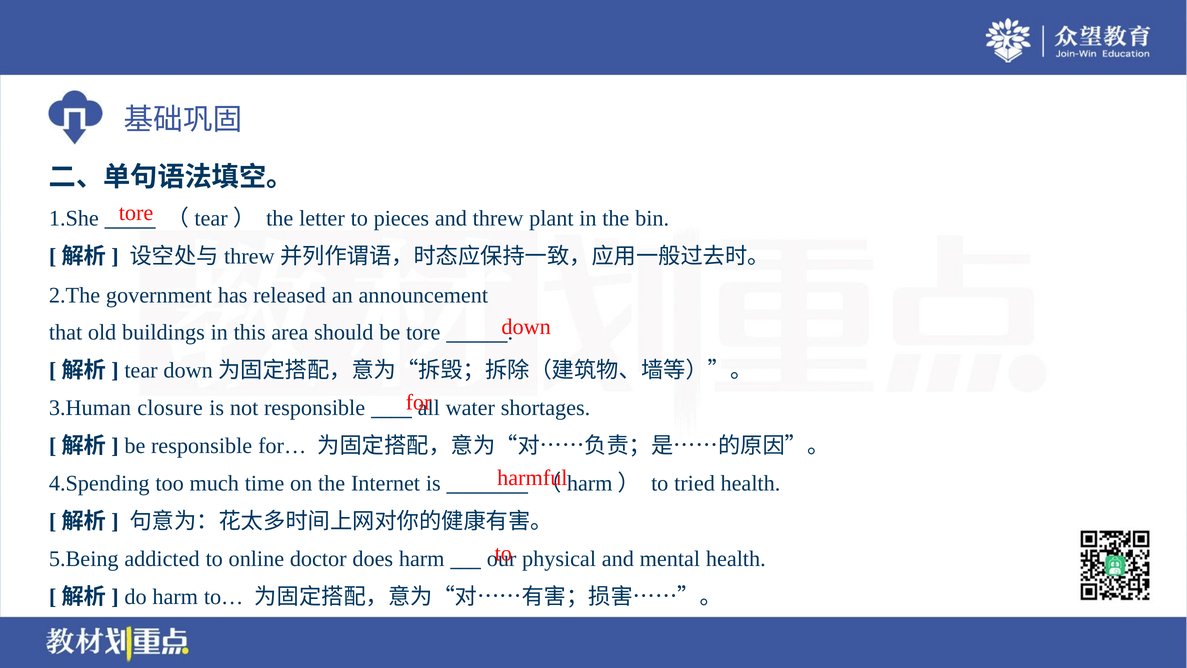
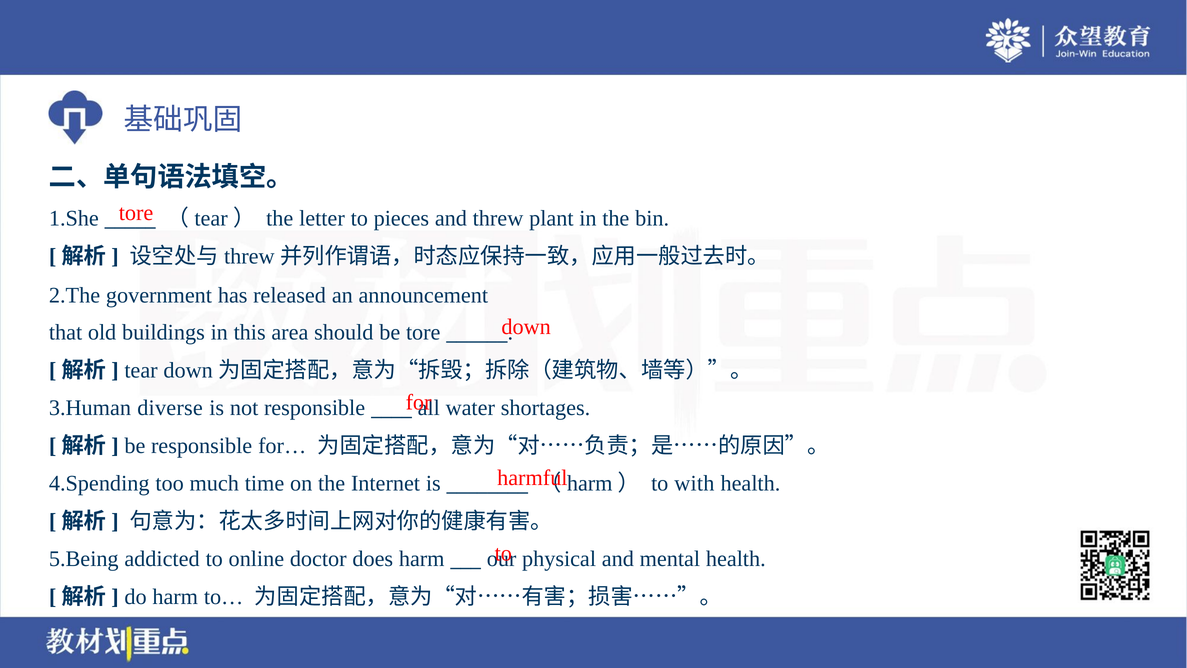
closure: closure -> diverse
tried: tried -> with
